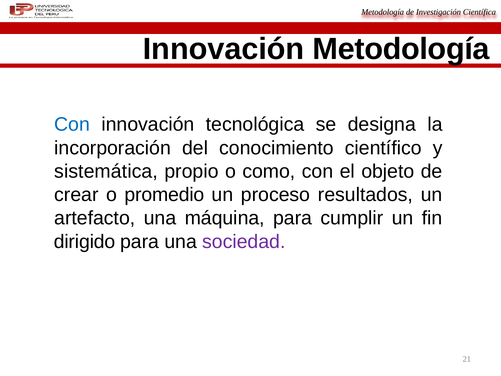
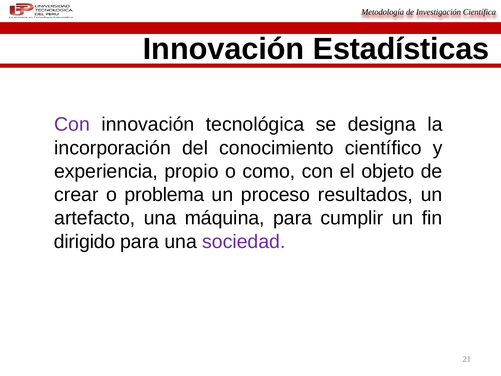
Innovación Metodología: Metodología -> Estadísticas
Con at (72, 124) colour: blue -> purple
sistemática: sistemática -> experiencia
promedio: promedio -> problema
